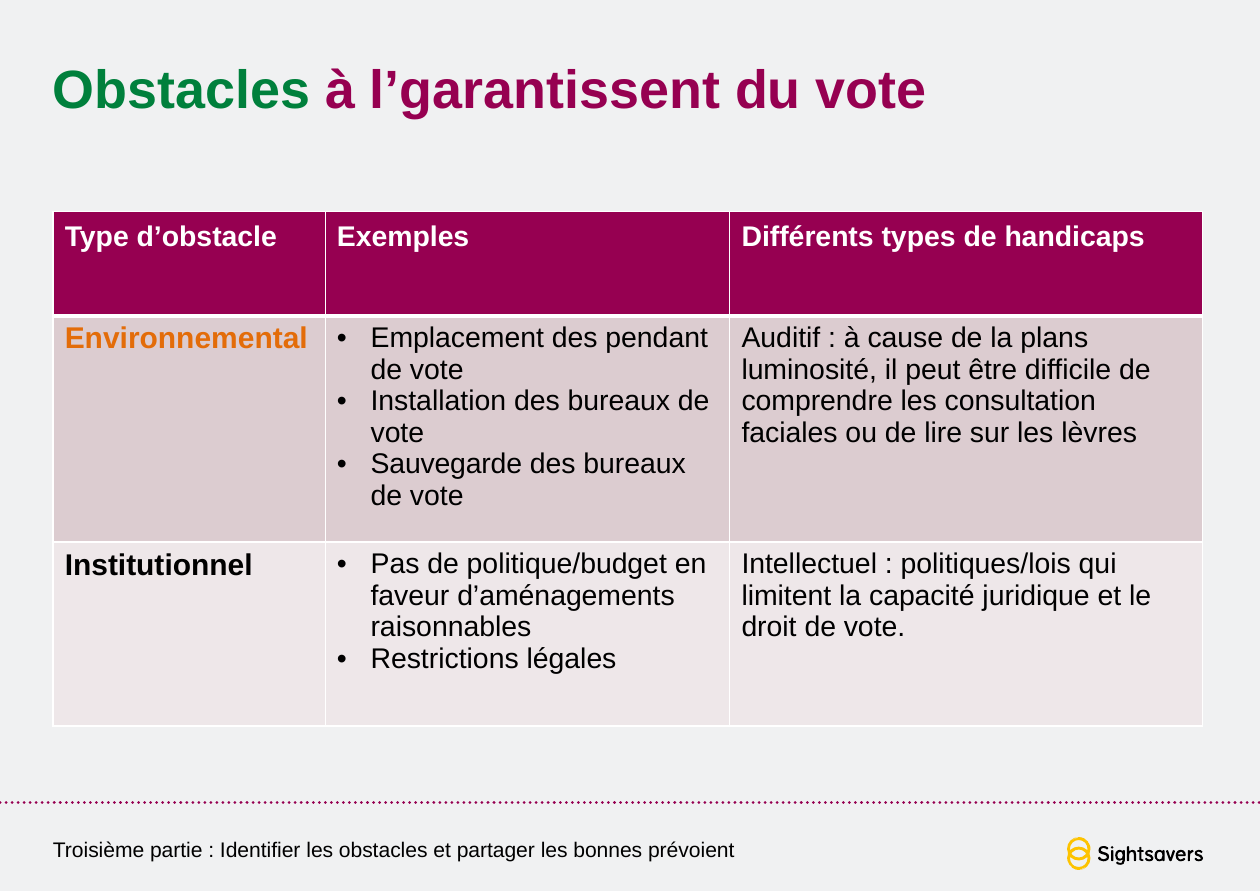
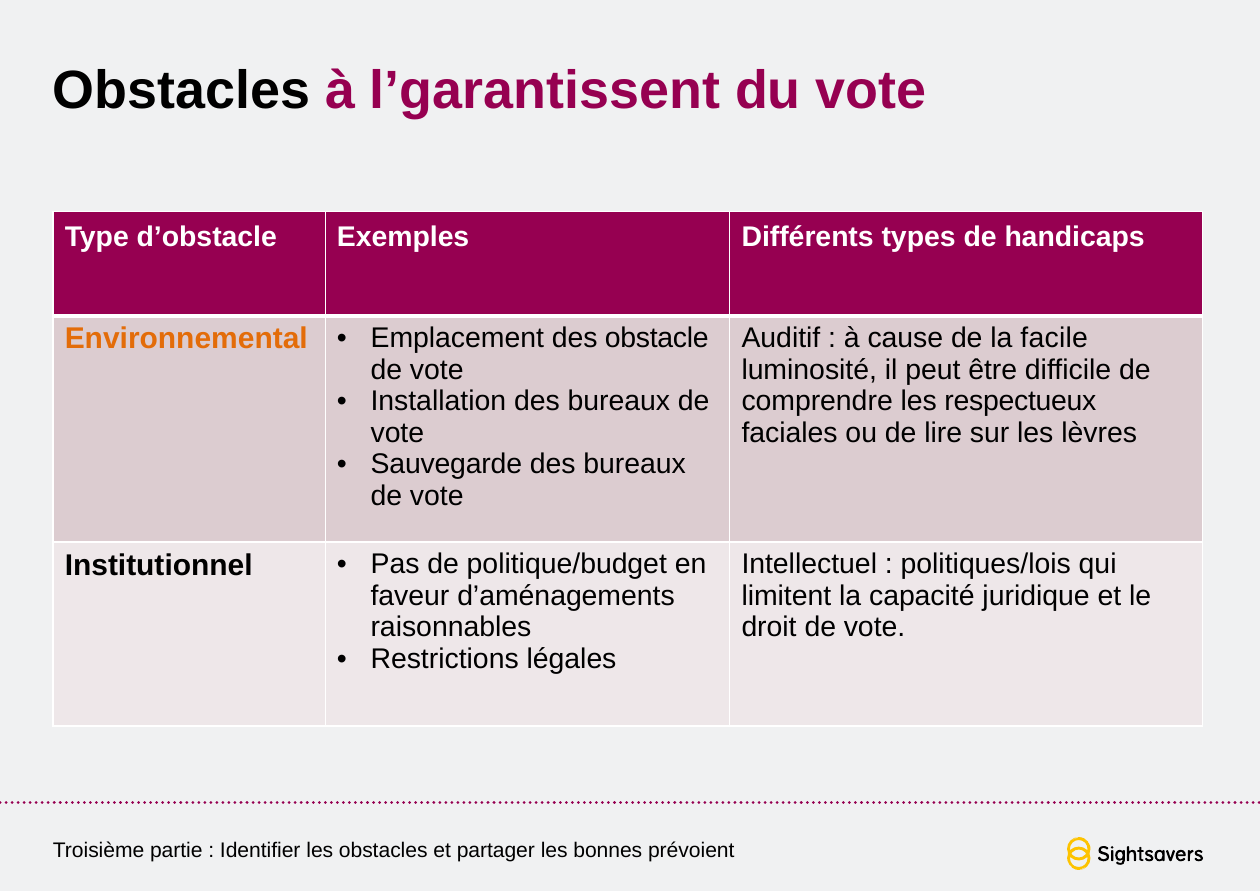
Obstacles at (182, 91) colour: green -> black
plans: plans -> facile
pendant: pendant -> obstacle
consultation: consultation -> respectueux
